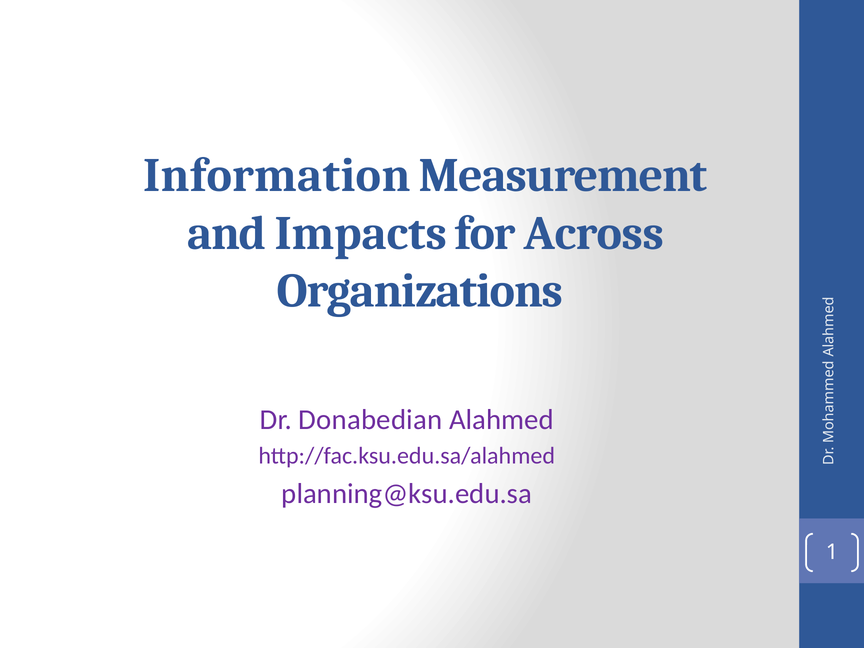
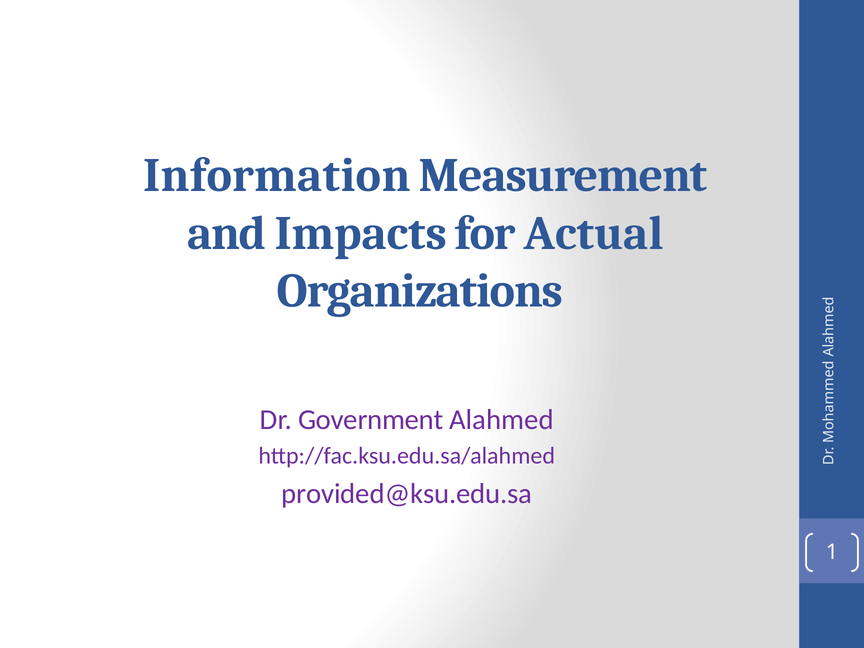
Across: Across -> Actual
Donabedian: Donabedian -> Government
planning@ksu.edu.sa: planning@ksu.edu.sa -> provided@ksu.edu.sa
